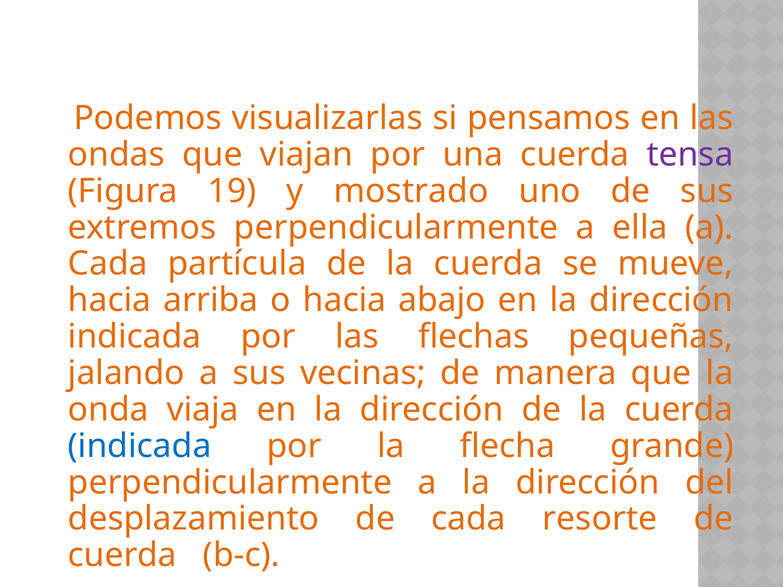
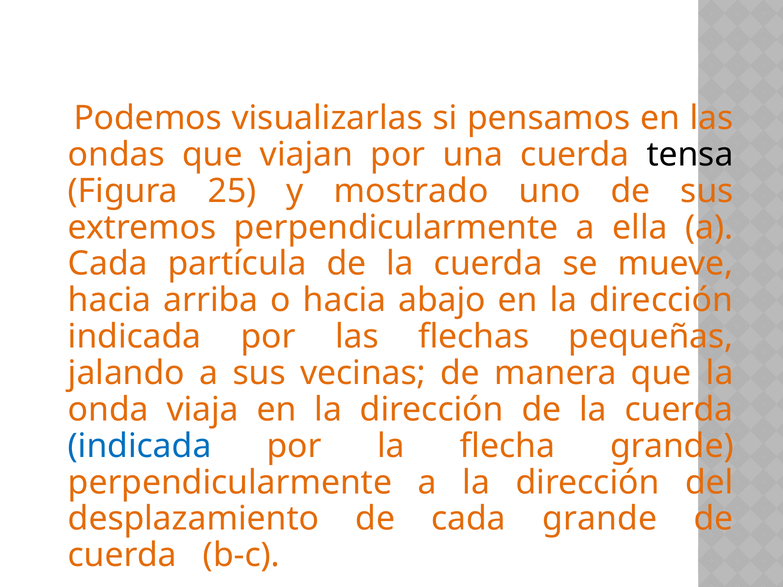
tensa colour: purple -> black
19: 19 -> 25
cada resorte: resorte -> grande
